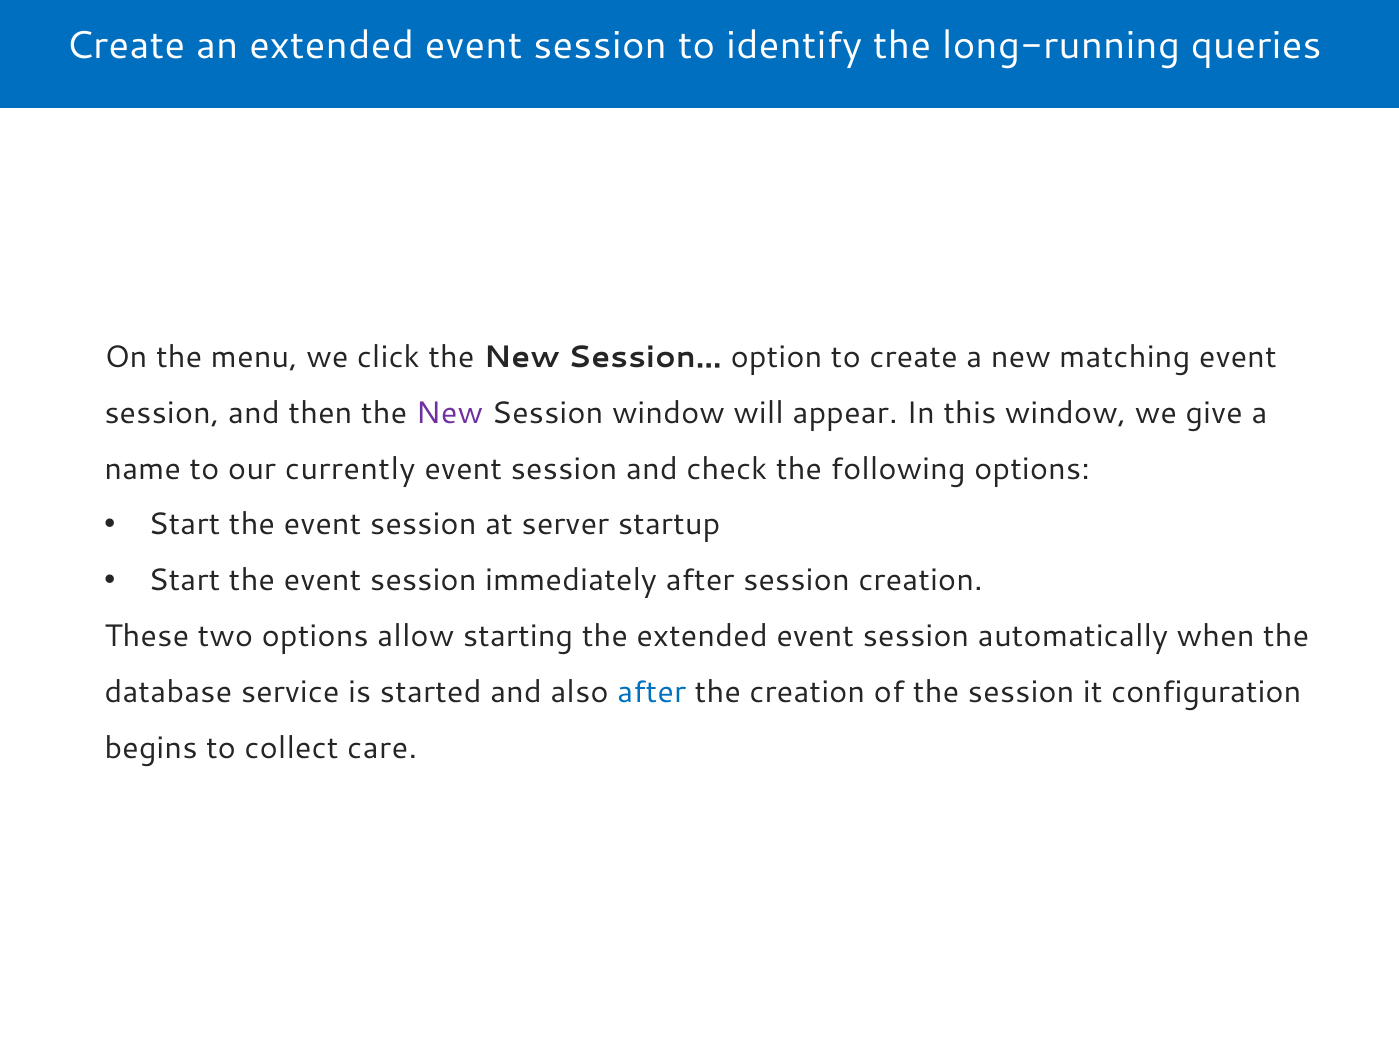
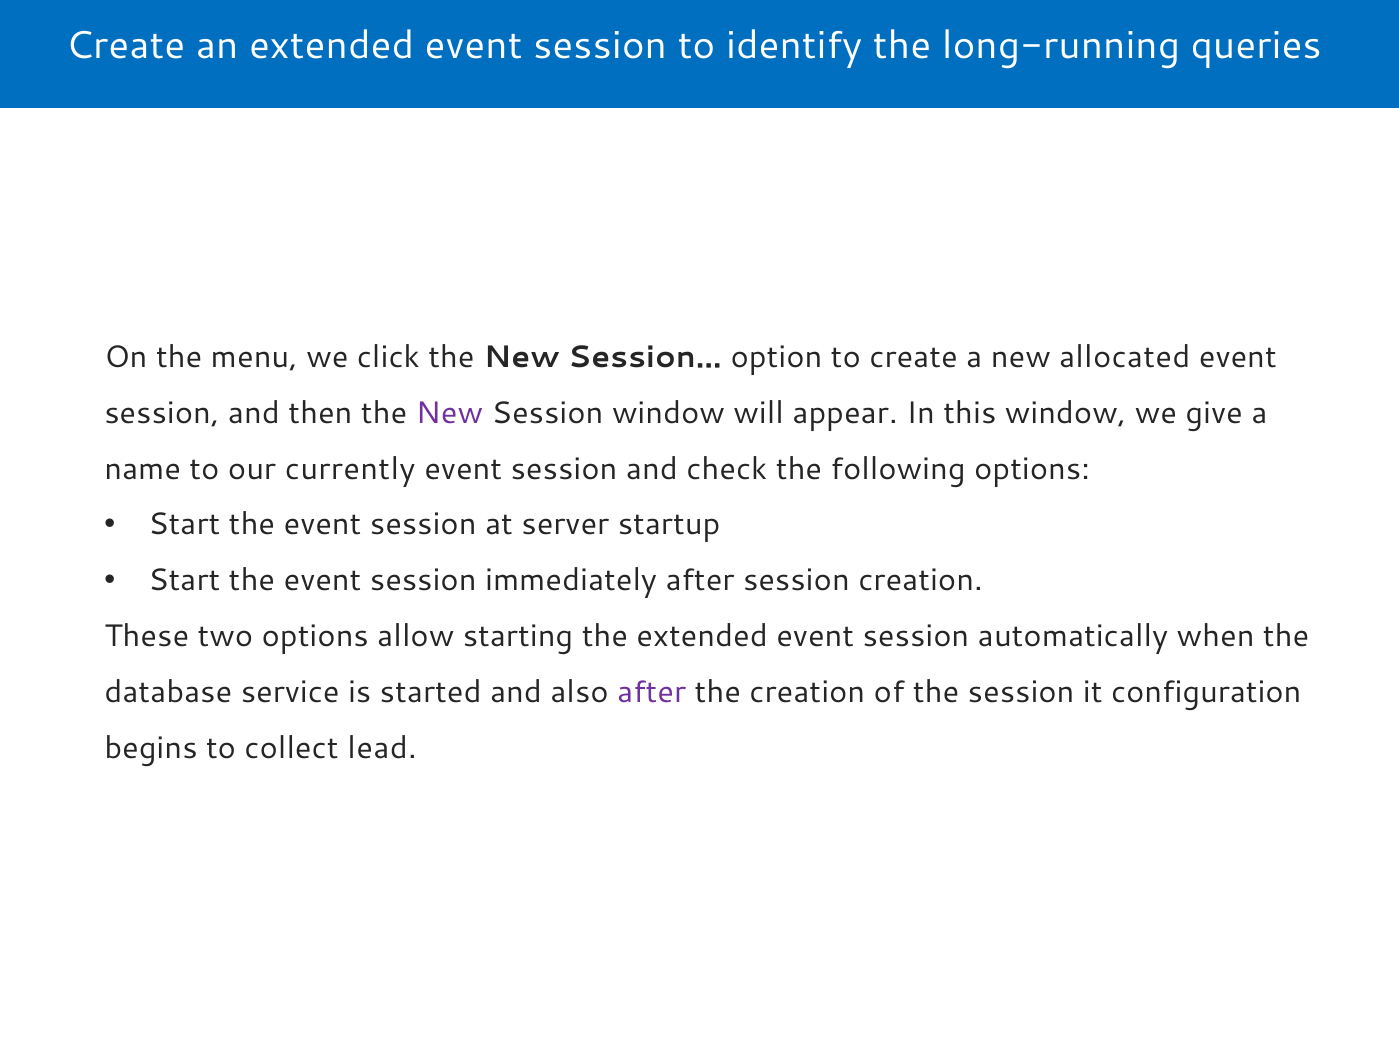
matching: matching -> allocated
after at (652, 693) colour: blue -> purple
care: care -> lead
